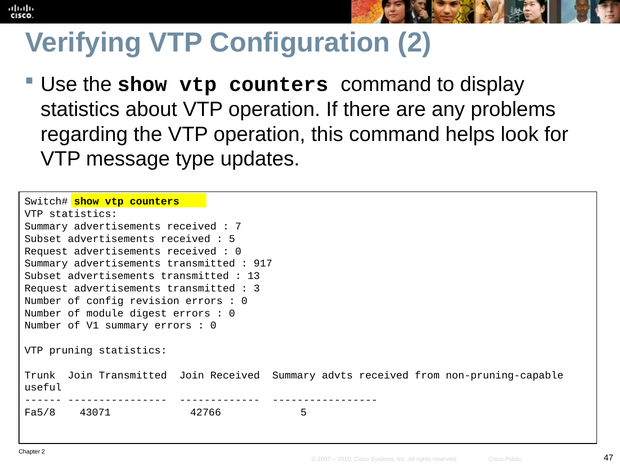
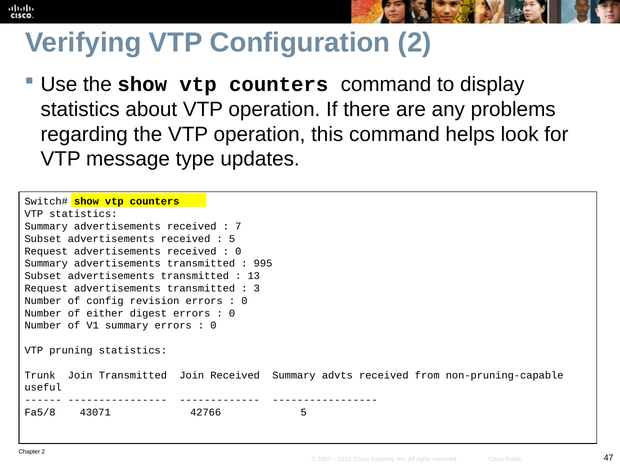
917: 917 -> 995
module: module -> either
